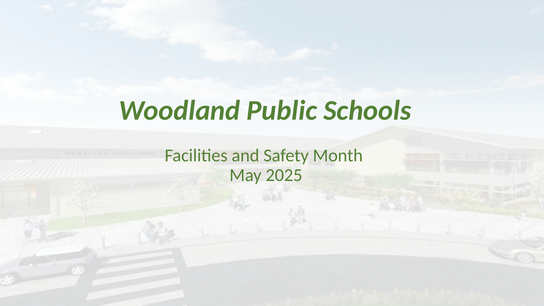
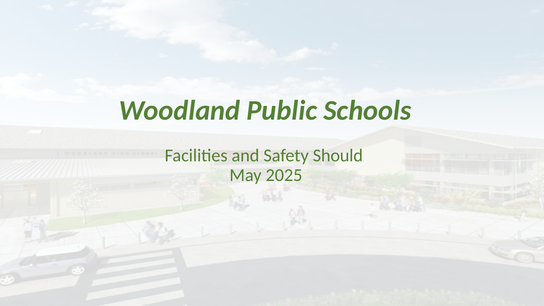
Month: Month -> Should
